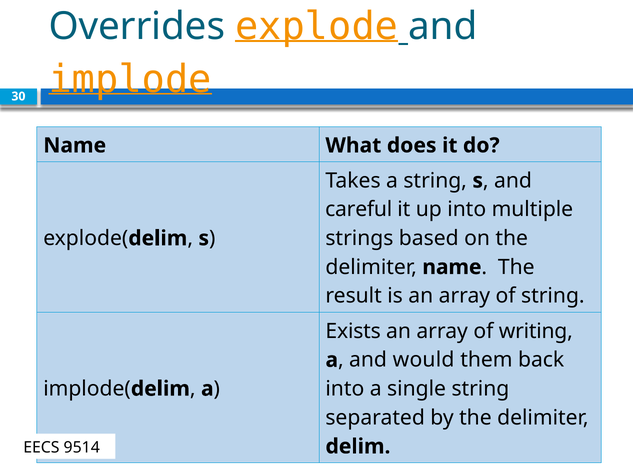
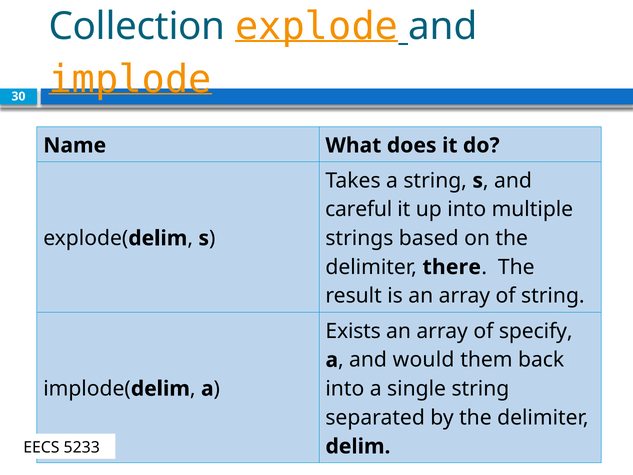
Overrides: Overrides -> Collection
delimiter name: name -> there
writing: writing -> specify
9514: 9514 -> 5233
